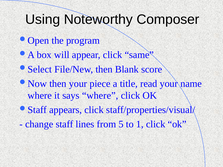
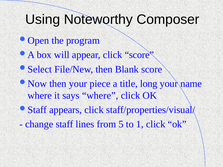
click same: same -> score
read: read -> long
